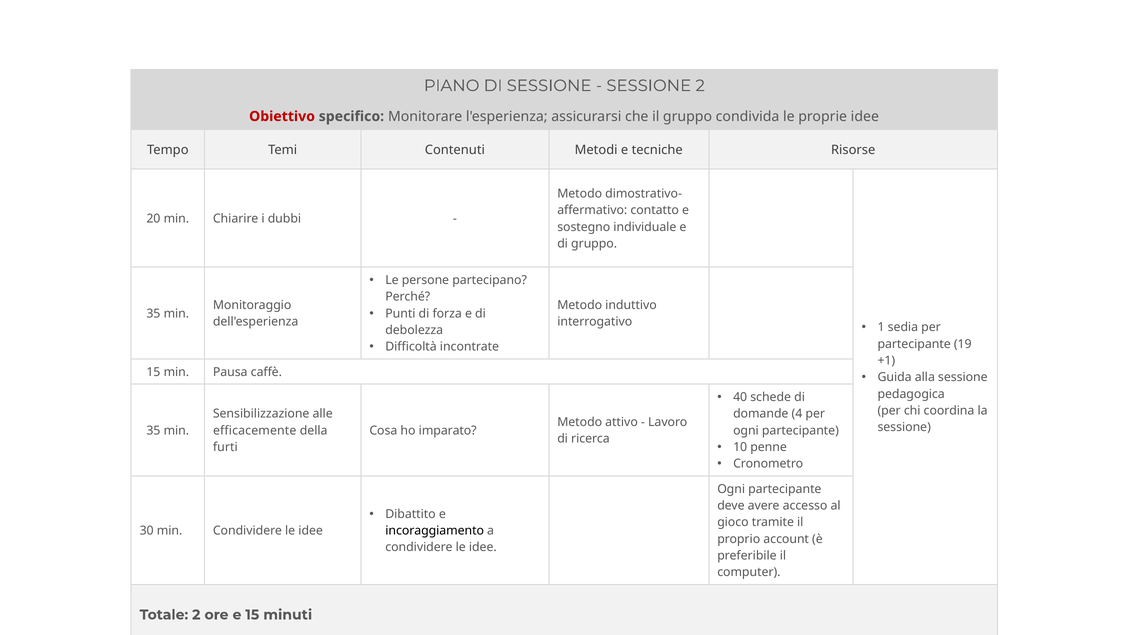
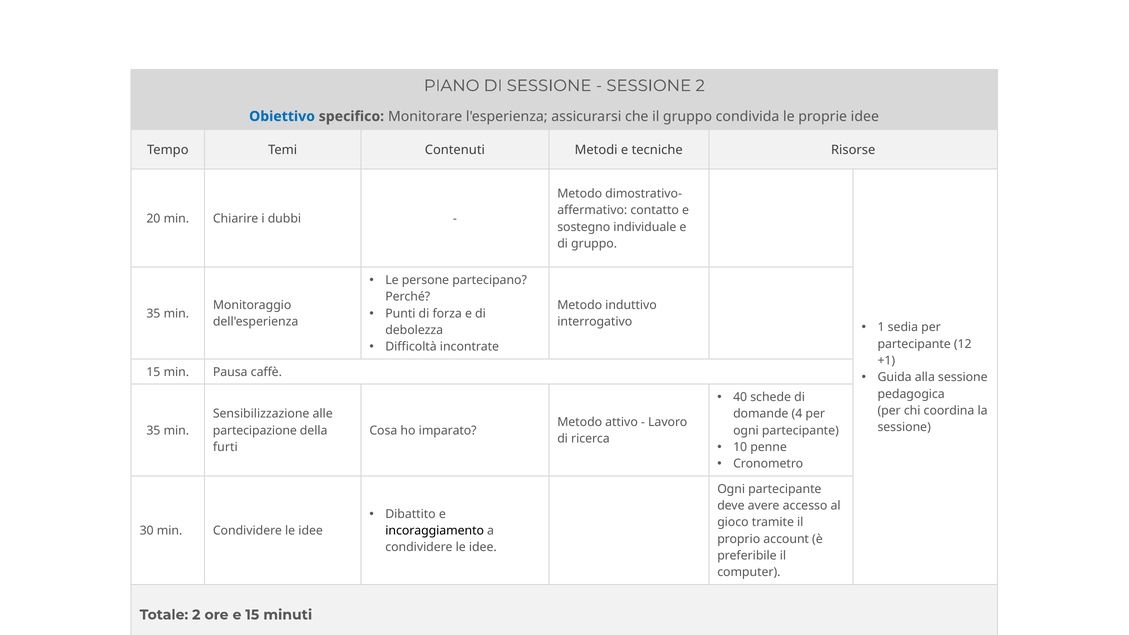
Obiettivo colour: red -> blue
19: 19 -> 12
efficacemente: efficacemente -> partecipazione
